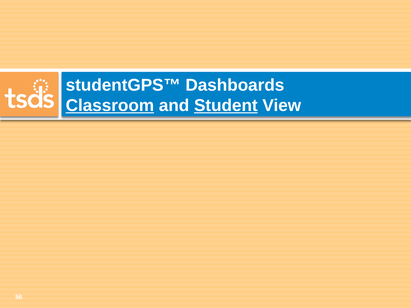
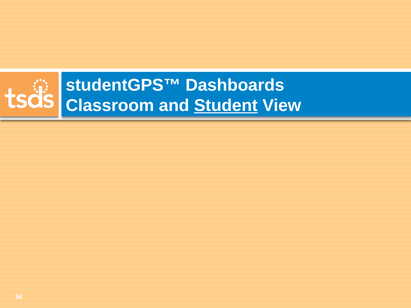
Classroom underline: present -> none
